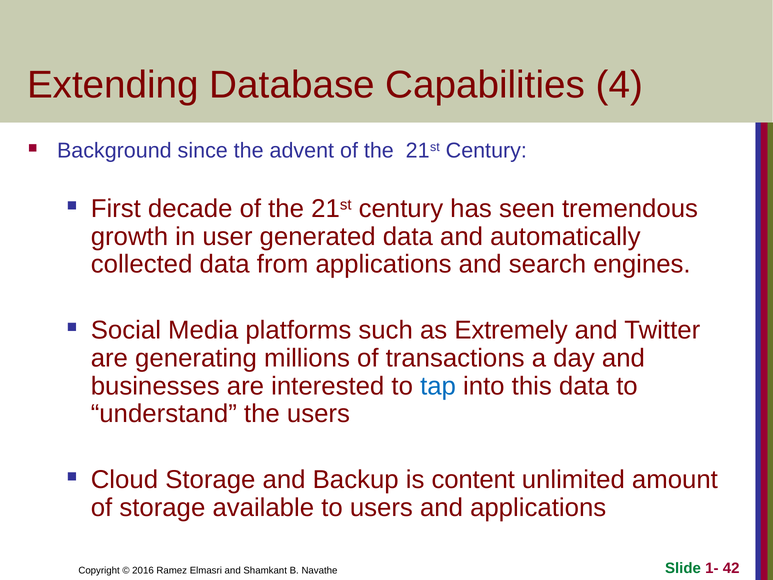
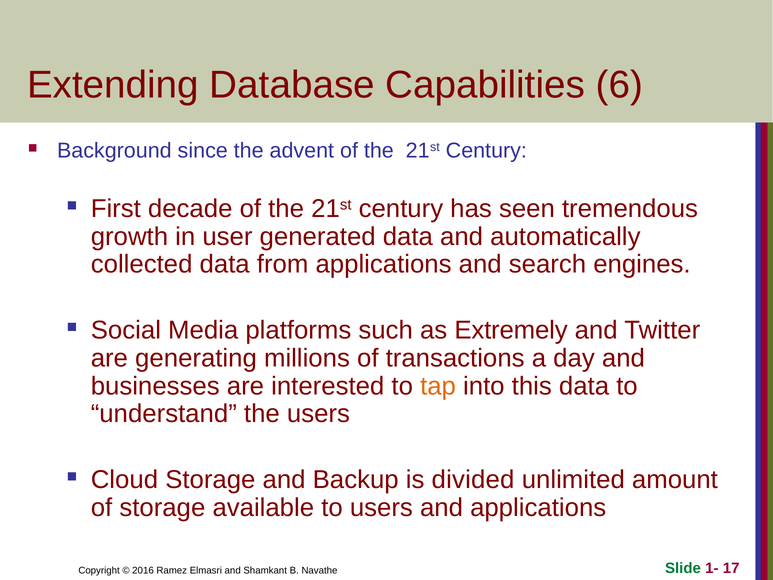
4: 4 -> 6
tap colour: blue -> orange
content: content -> divided
42: 42 -> 17
